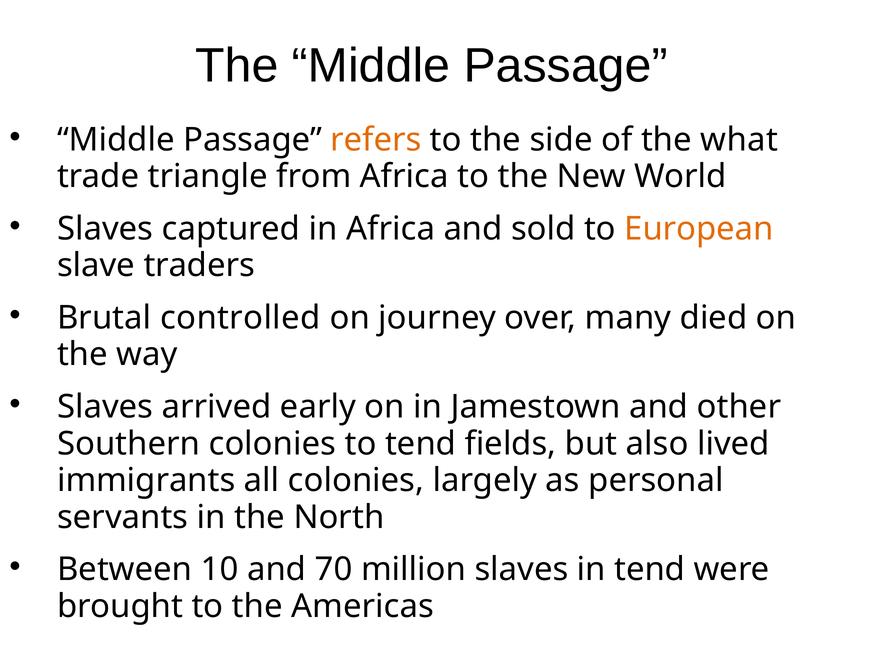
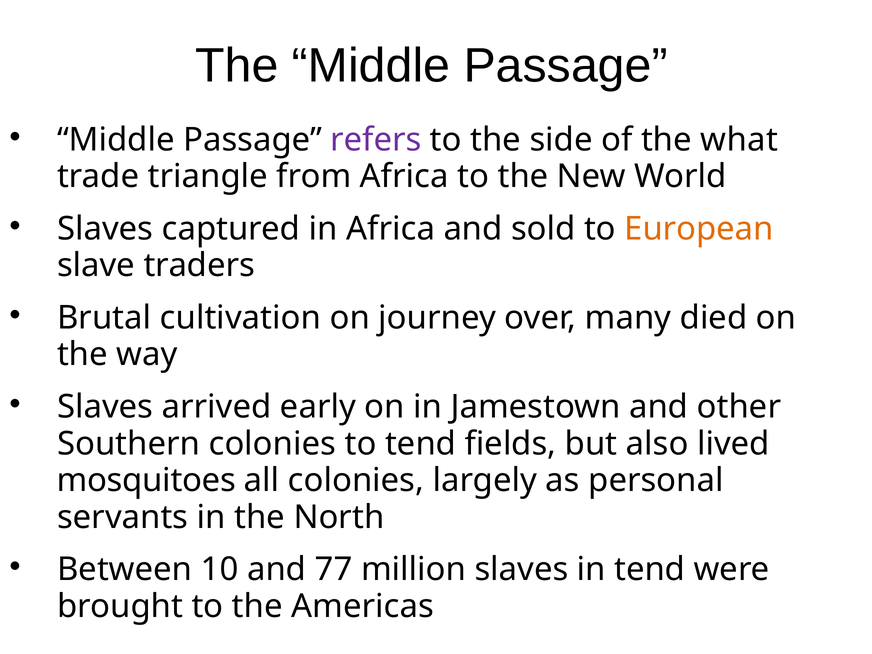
refers colour: orange -> purple
controlled: controlled -> cultivation
immigrants: immigrants -> mosquitoes
70: 70 -> 77
